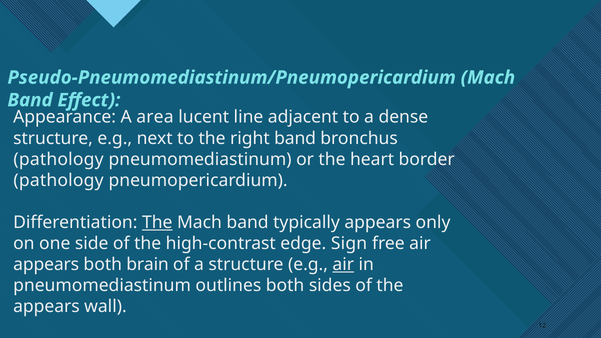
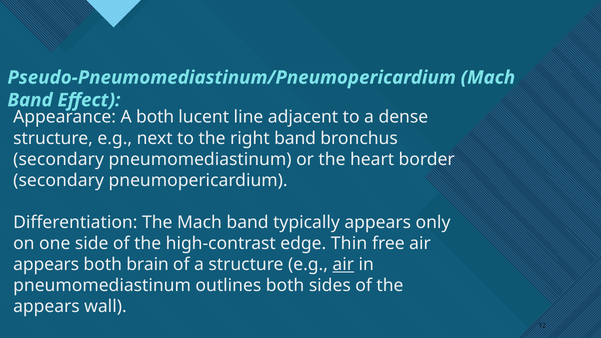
A area: area -> both
pathology at (59, 159): pathology -> secondary
pathology at (59, 180): pathology -> secondary
The at (157, 222) underline: present -> none
Sign: Sign -> Thin
